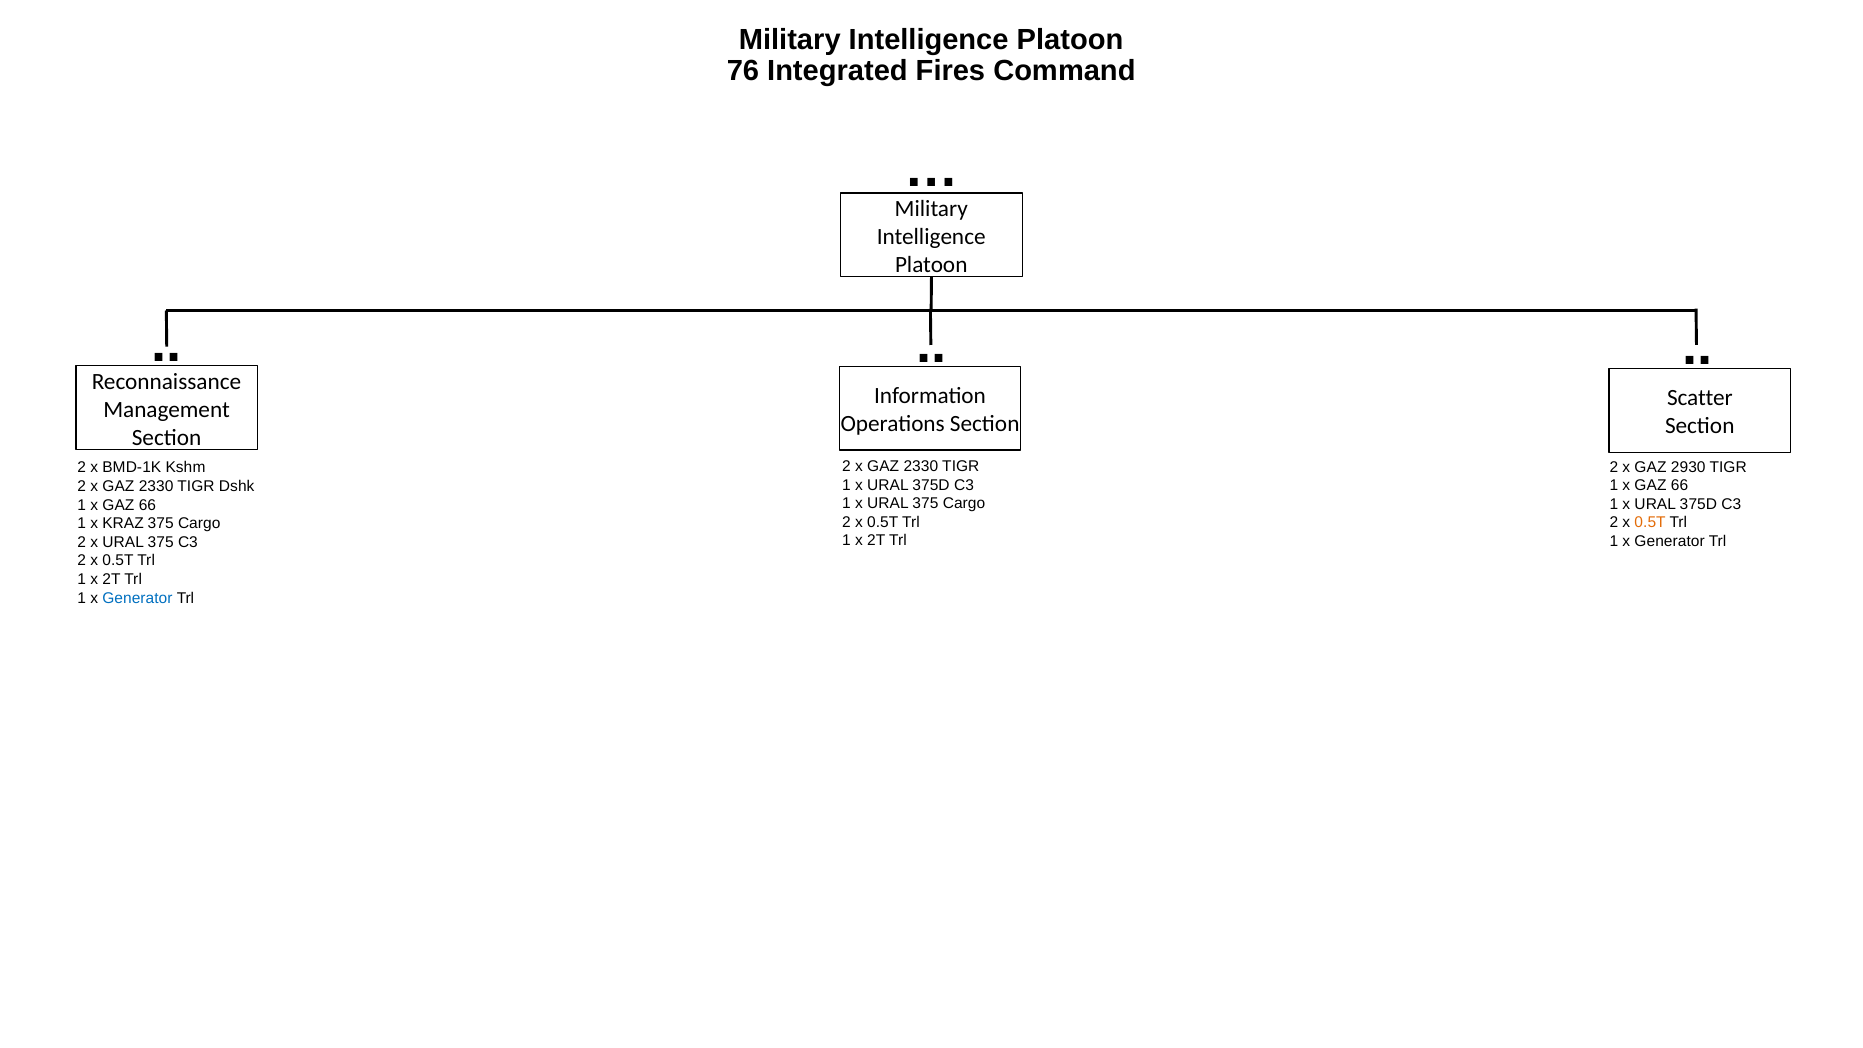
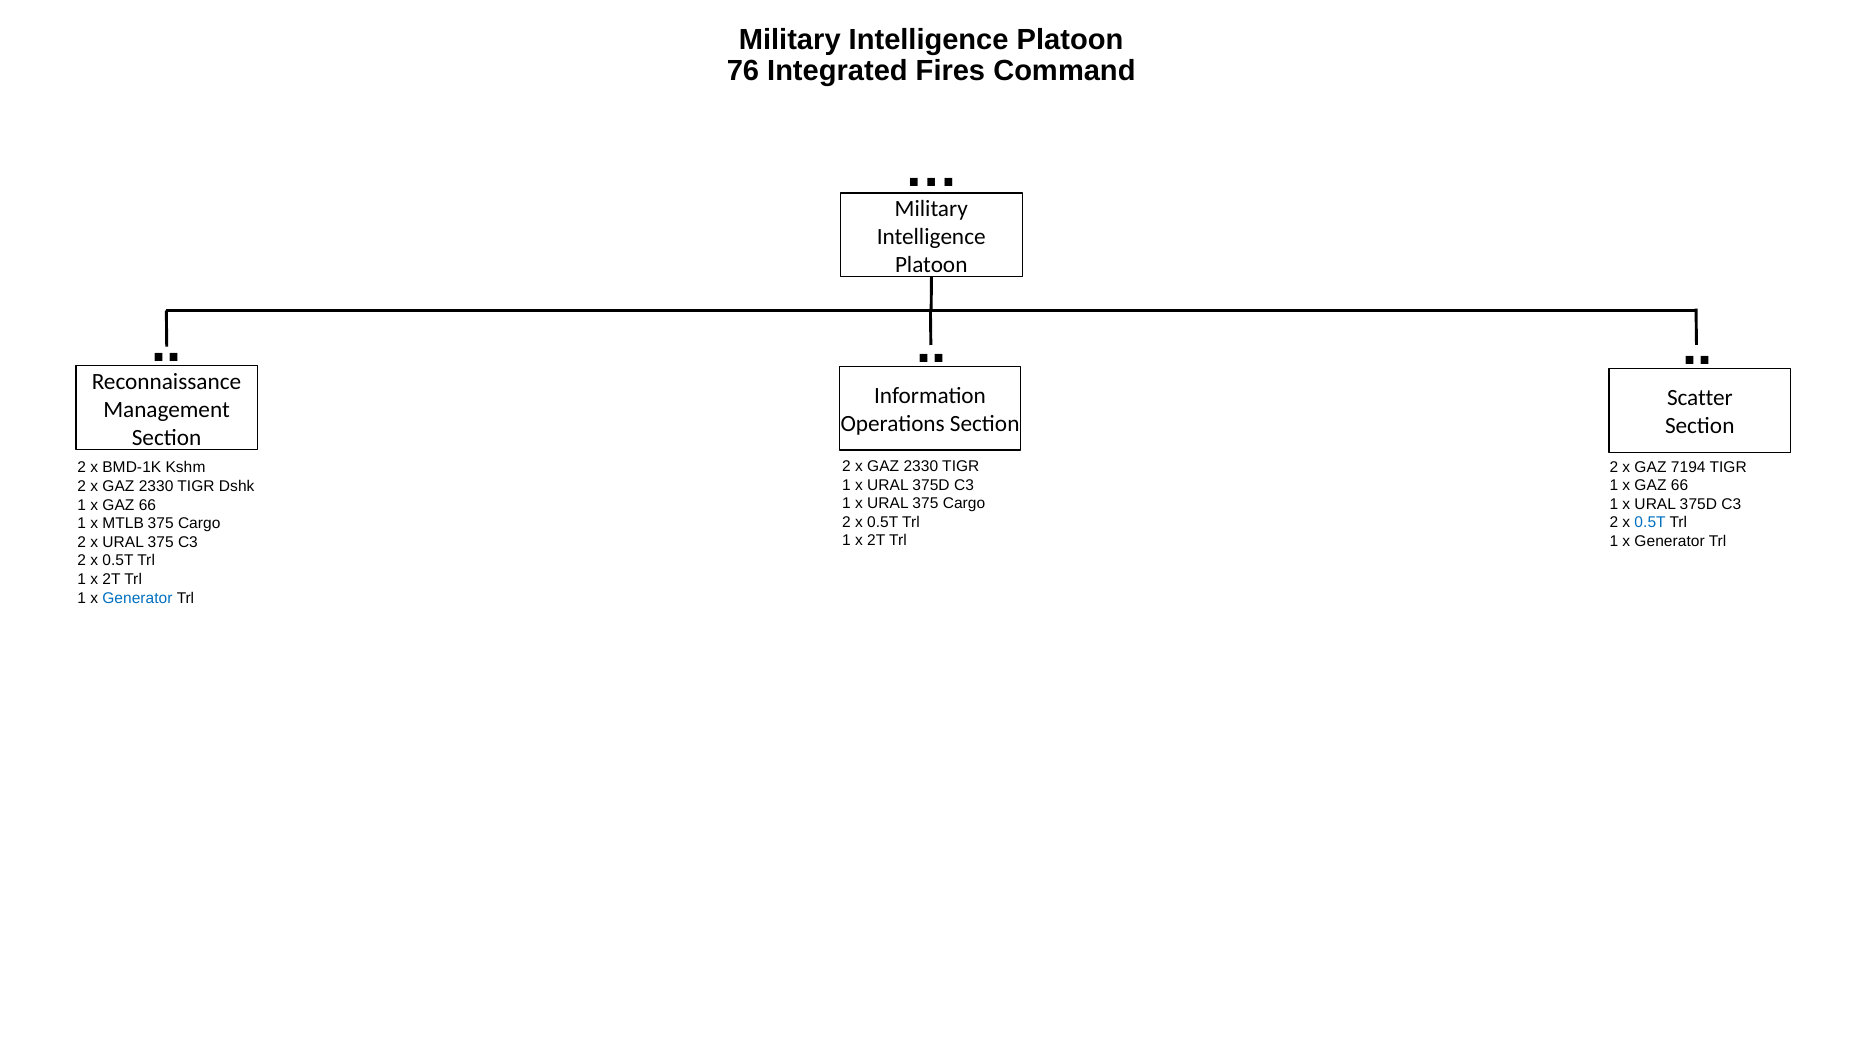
2930: 2930 -> 7194
0.5T at (1650, 523) colour: orange -> blue
KRAZ: KRAZ -> MTLB
